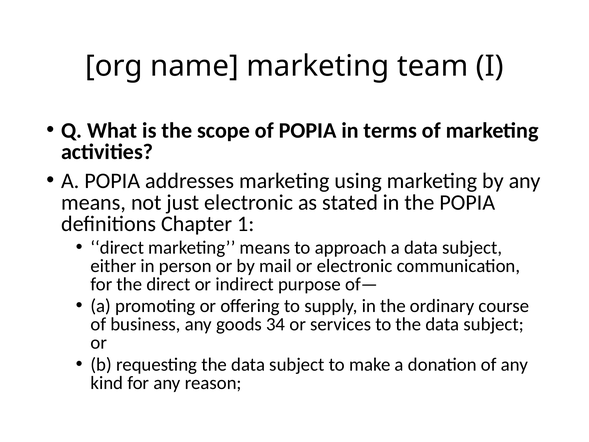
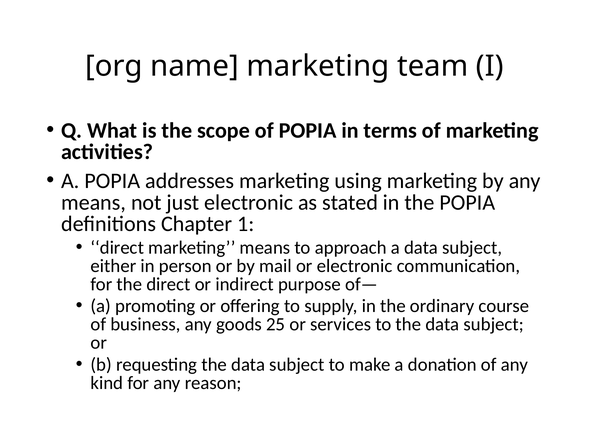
34: 34 -> 25
